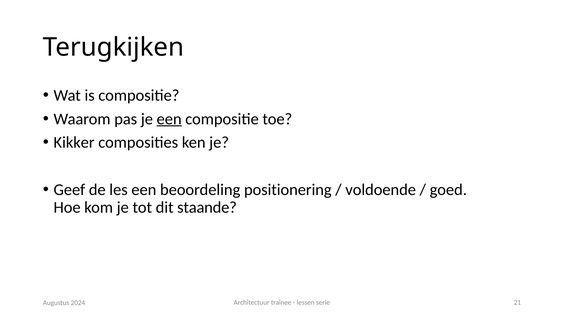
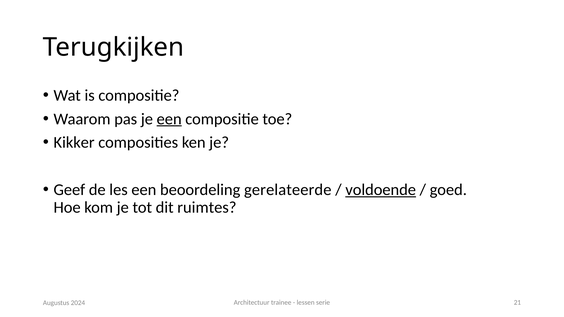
positionering: positionering -> gerelateerde
voldoende underline: none -> present
staande: staande -> ruimtes
